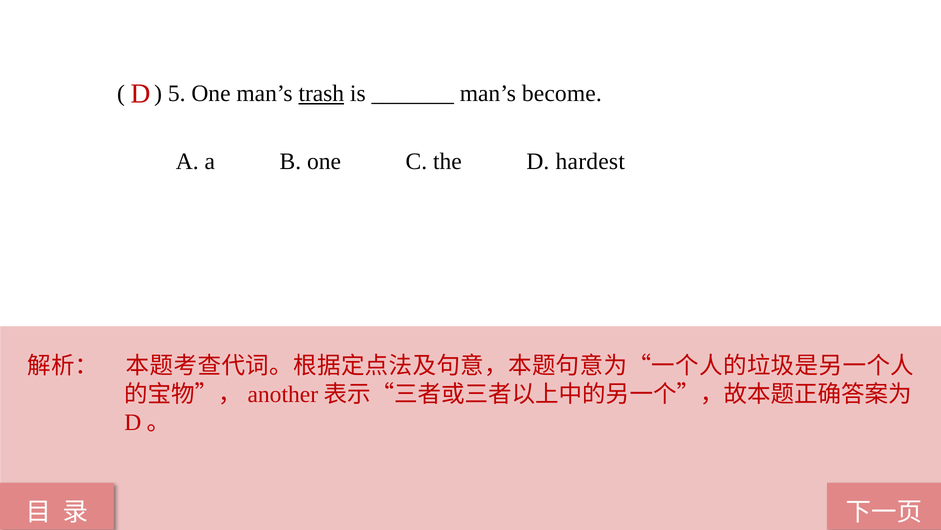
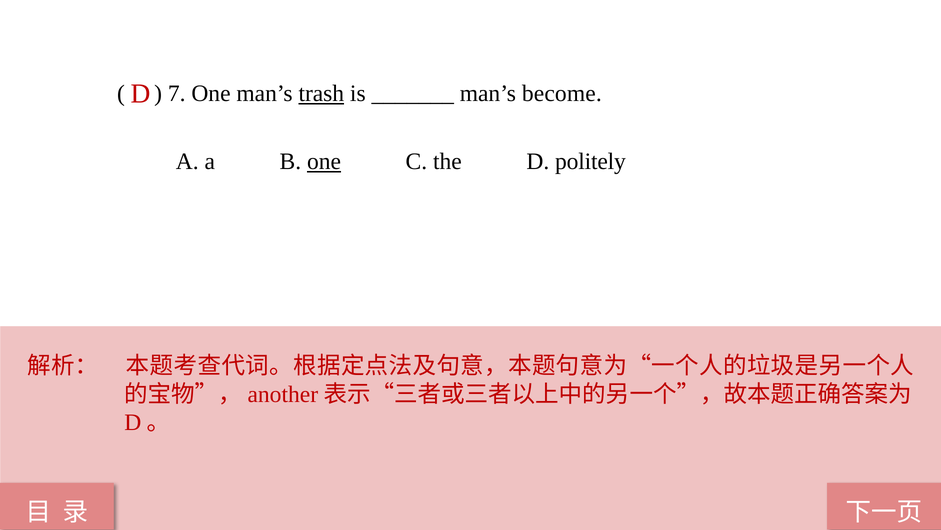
5: 5 -> 7
one at (324, 161) underline: none -> present
hardest: hardest -> politely
